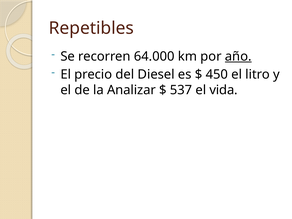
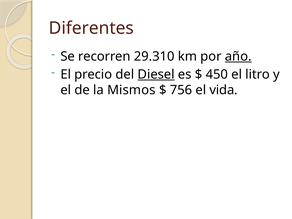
Repetibles: Repetibles -> Diferentes
64.000: 64.000 -> 29.310
Diesel underline: none -> present
Analizar: Analizar -> Mismos
537: 537 -> 756
